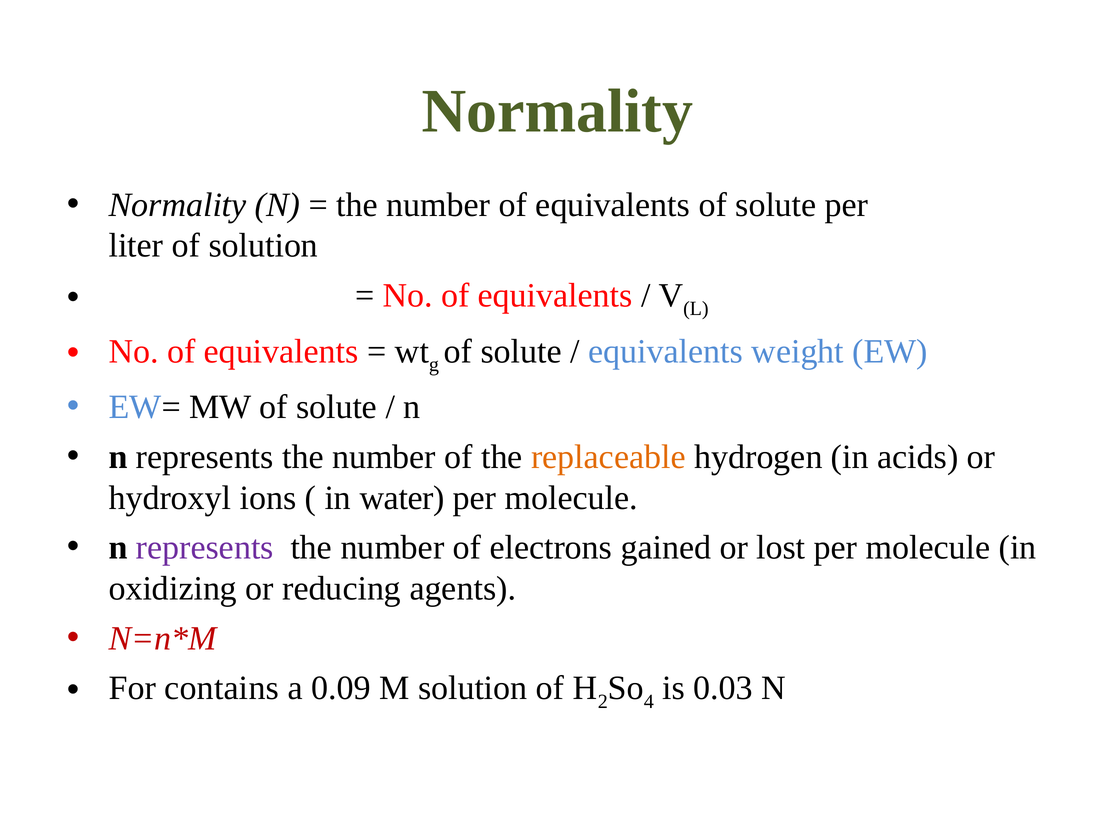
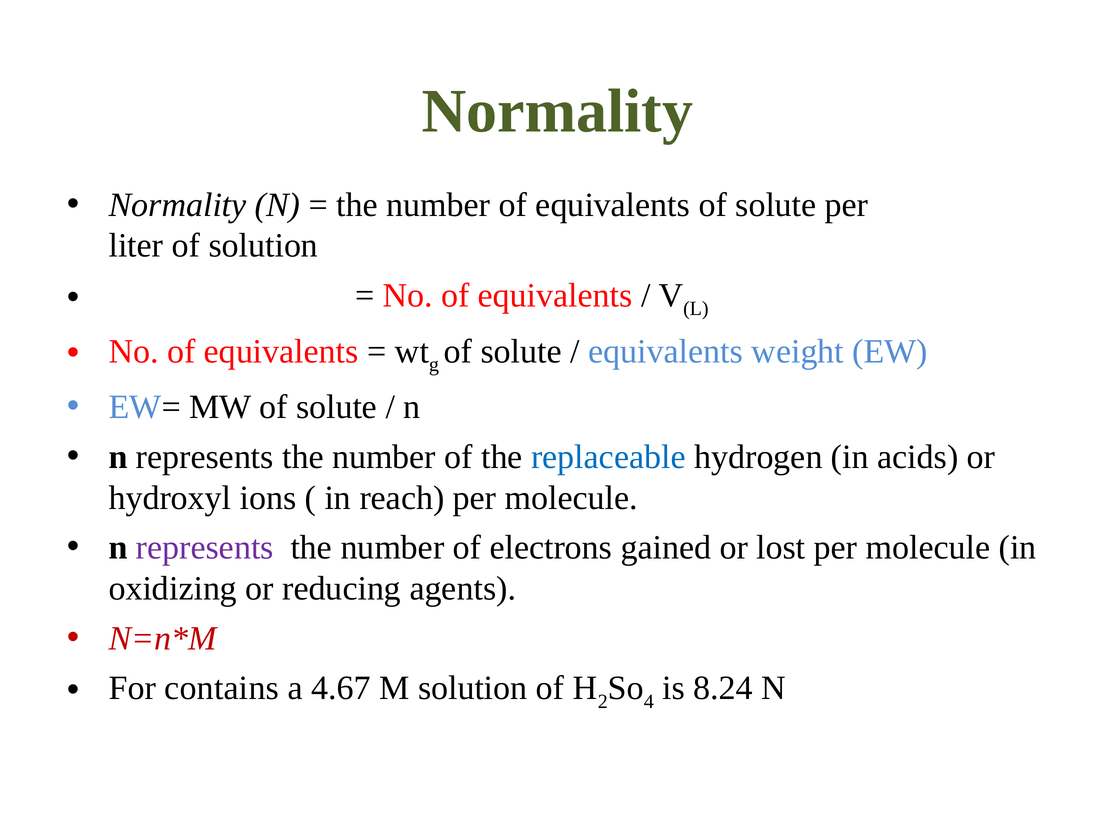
replaceable colour: orange -> blue
water: water -> reach
0.09: 0.09 -> 4.67
0.03: 0.03 -> 8.24
